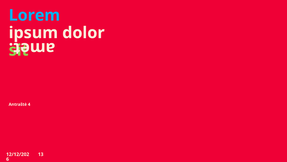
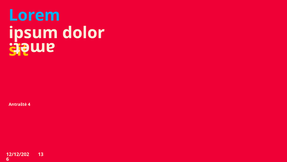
sit colour: light green -> yellow
